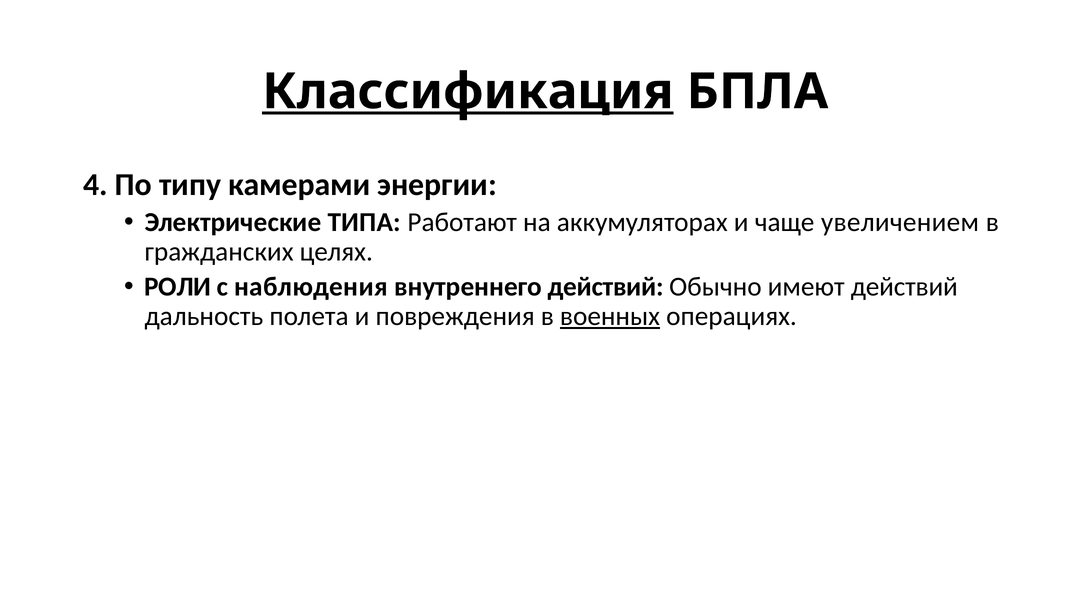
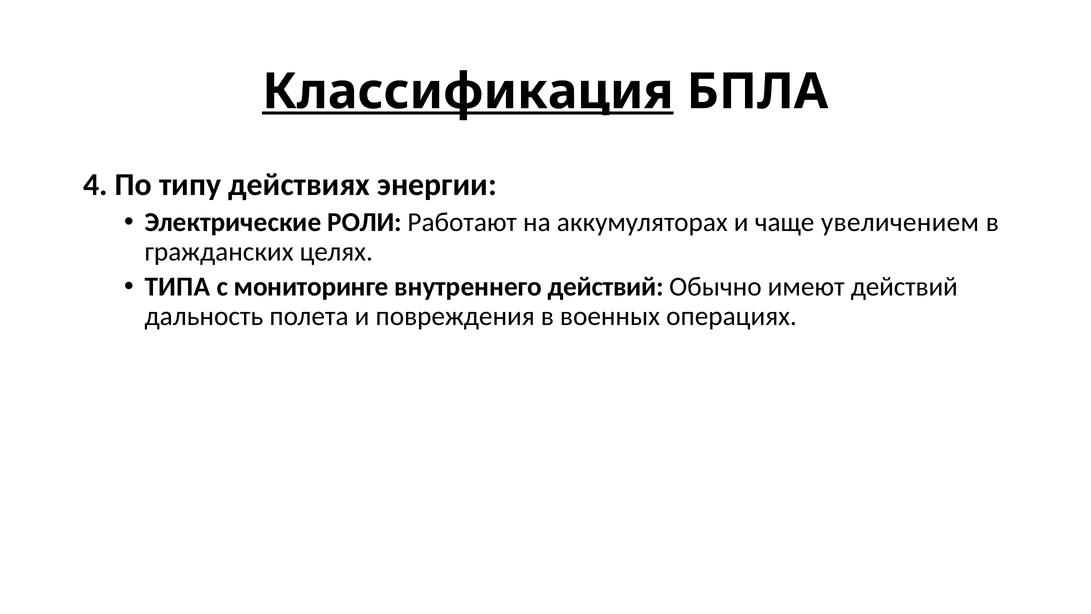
камерами: камерами -> действиях
ТИПА: ТИПА -> РОЛИ
РОЛИ: РОЛИ -> ТИПА
наблюдения: наблюдения -> мониторинге
военных underline: present -> none
